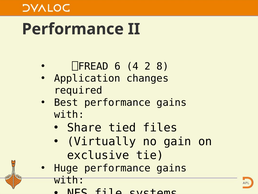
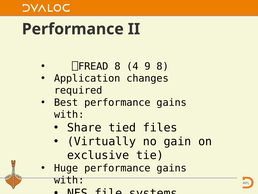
⎕FREAD 6: 6 -> 8
2: 2 -> 9
